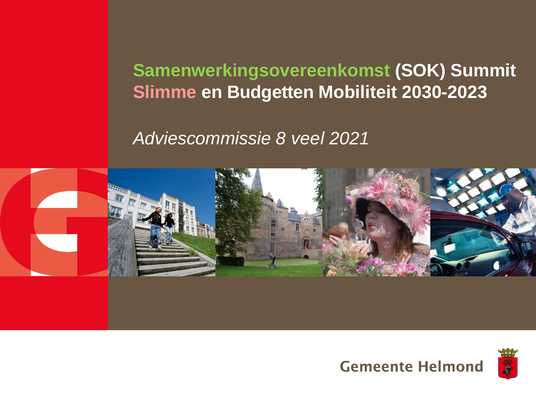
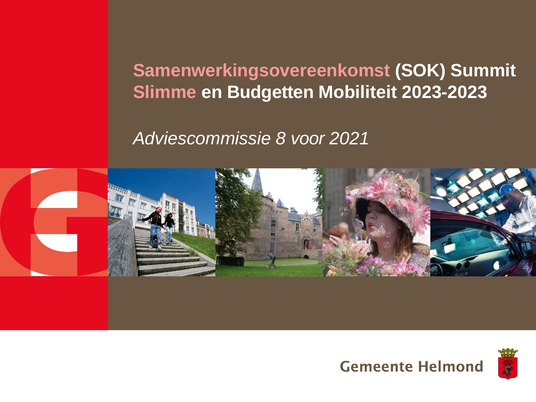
Samenwerkingsovereenkomst colour: light green -> pink
2030-2023: 2030-2023 -> 2023-2023
veel: veel -> voor
